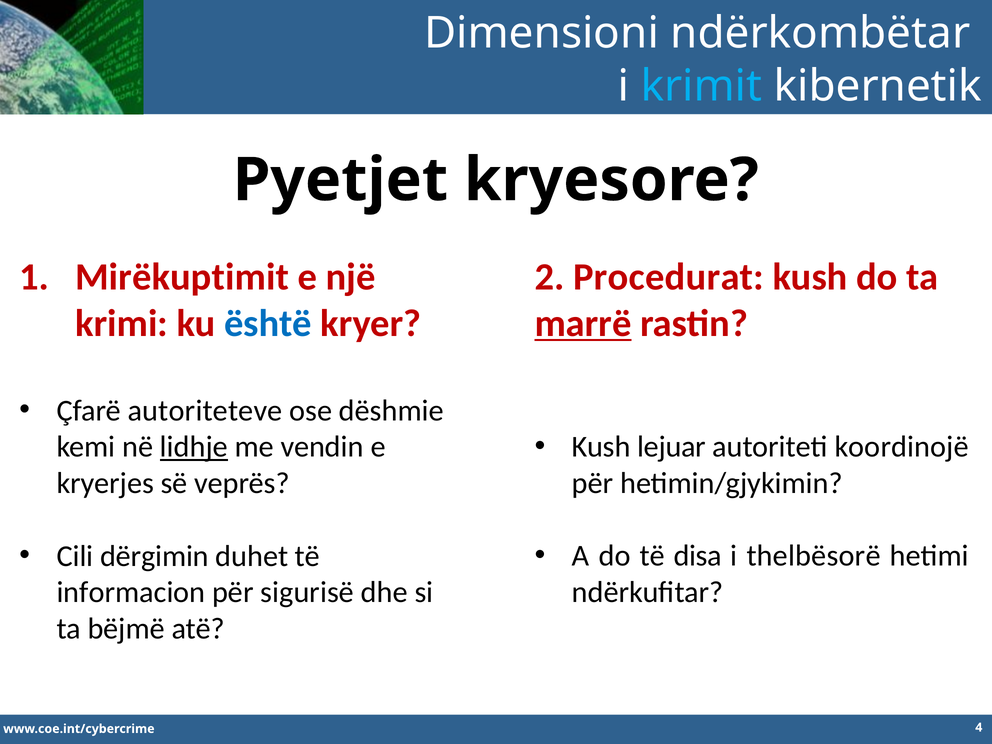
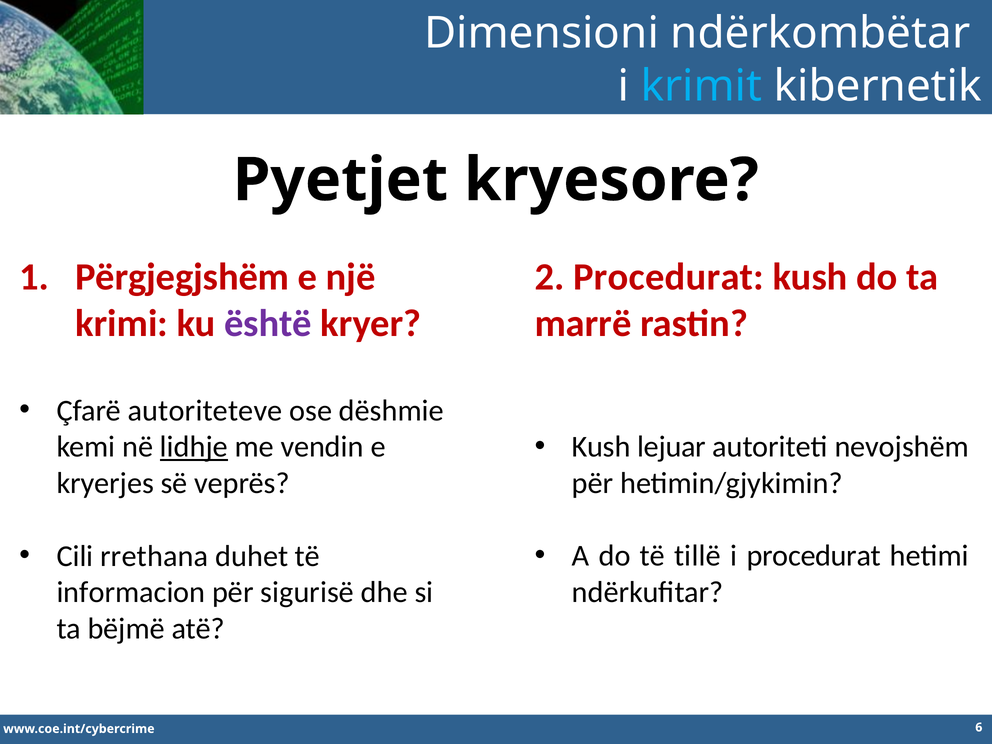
Mirëkuptimit: Mirëkuptimit -> Përgjegjshëm
është colour: blue -> purple
marrë underline: present -> none
koordinojë: koordinojë -> nevojshëm
dërgimin: dërgimin -> rrethana
disa: disa -> tillë
i thelbësorë: thelbësorë -> procedurat
4: 4 -> 6
